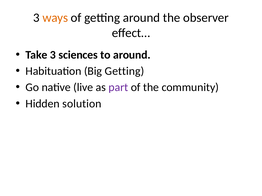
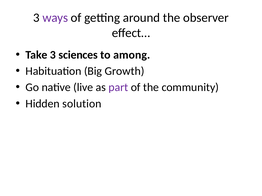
ways colour: orange -> purple
to around: around -> among
Big Getting: Getting -> Growth
